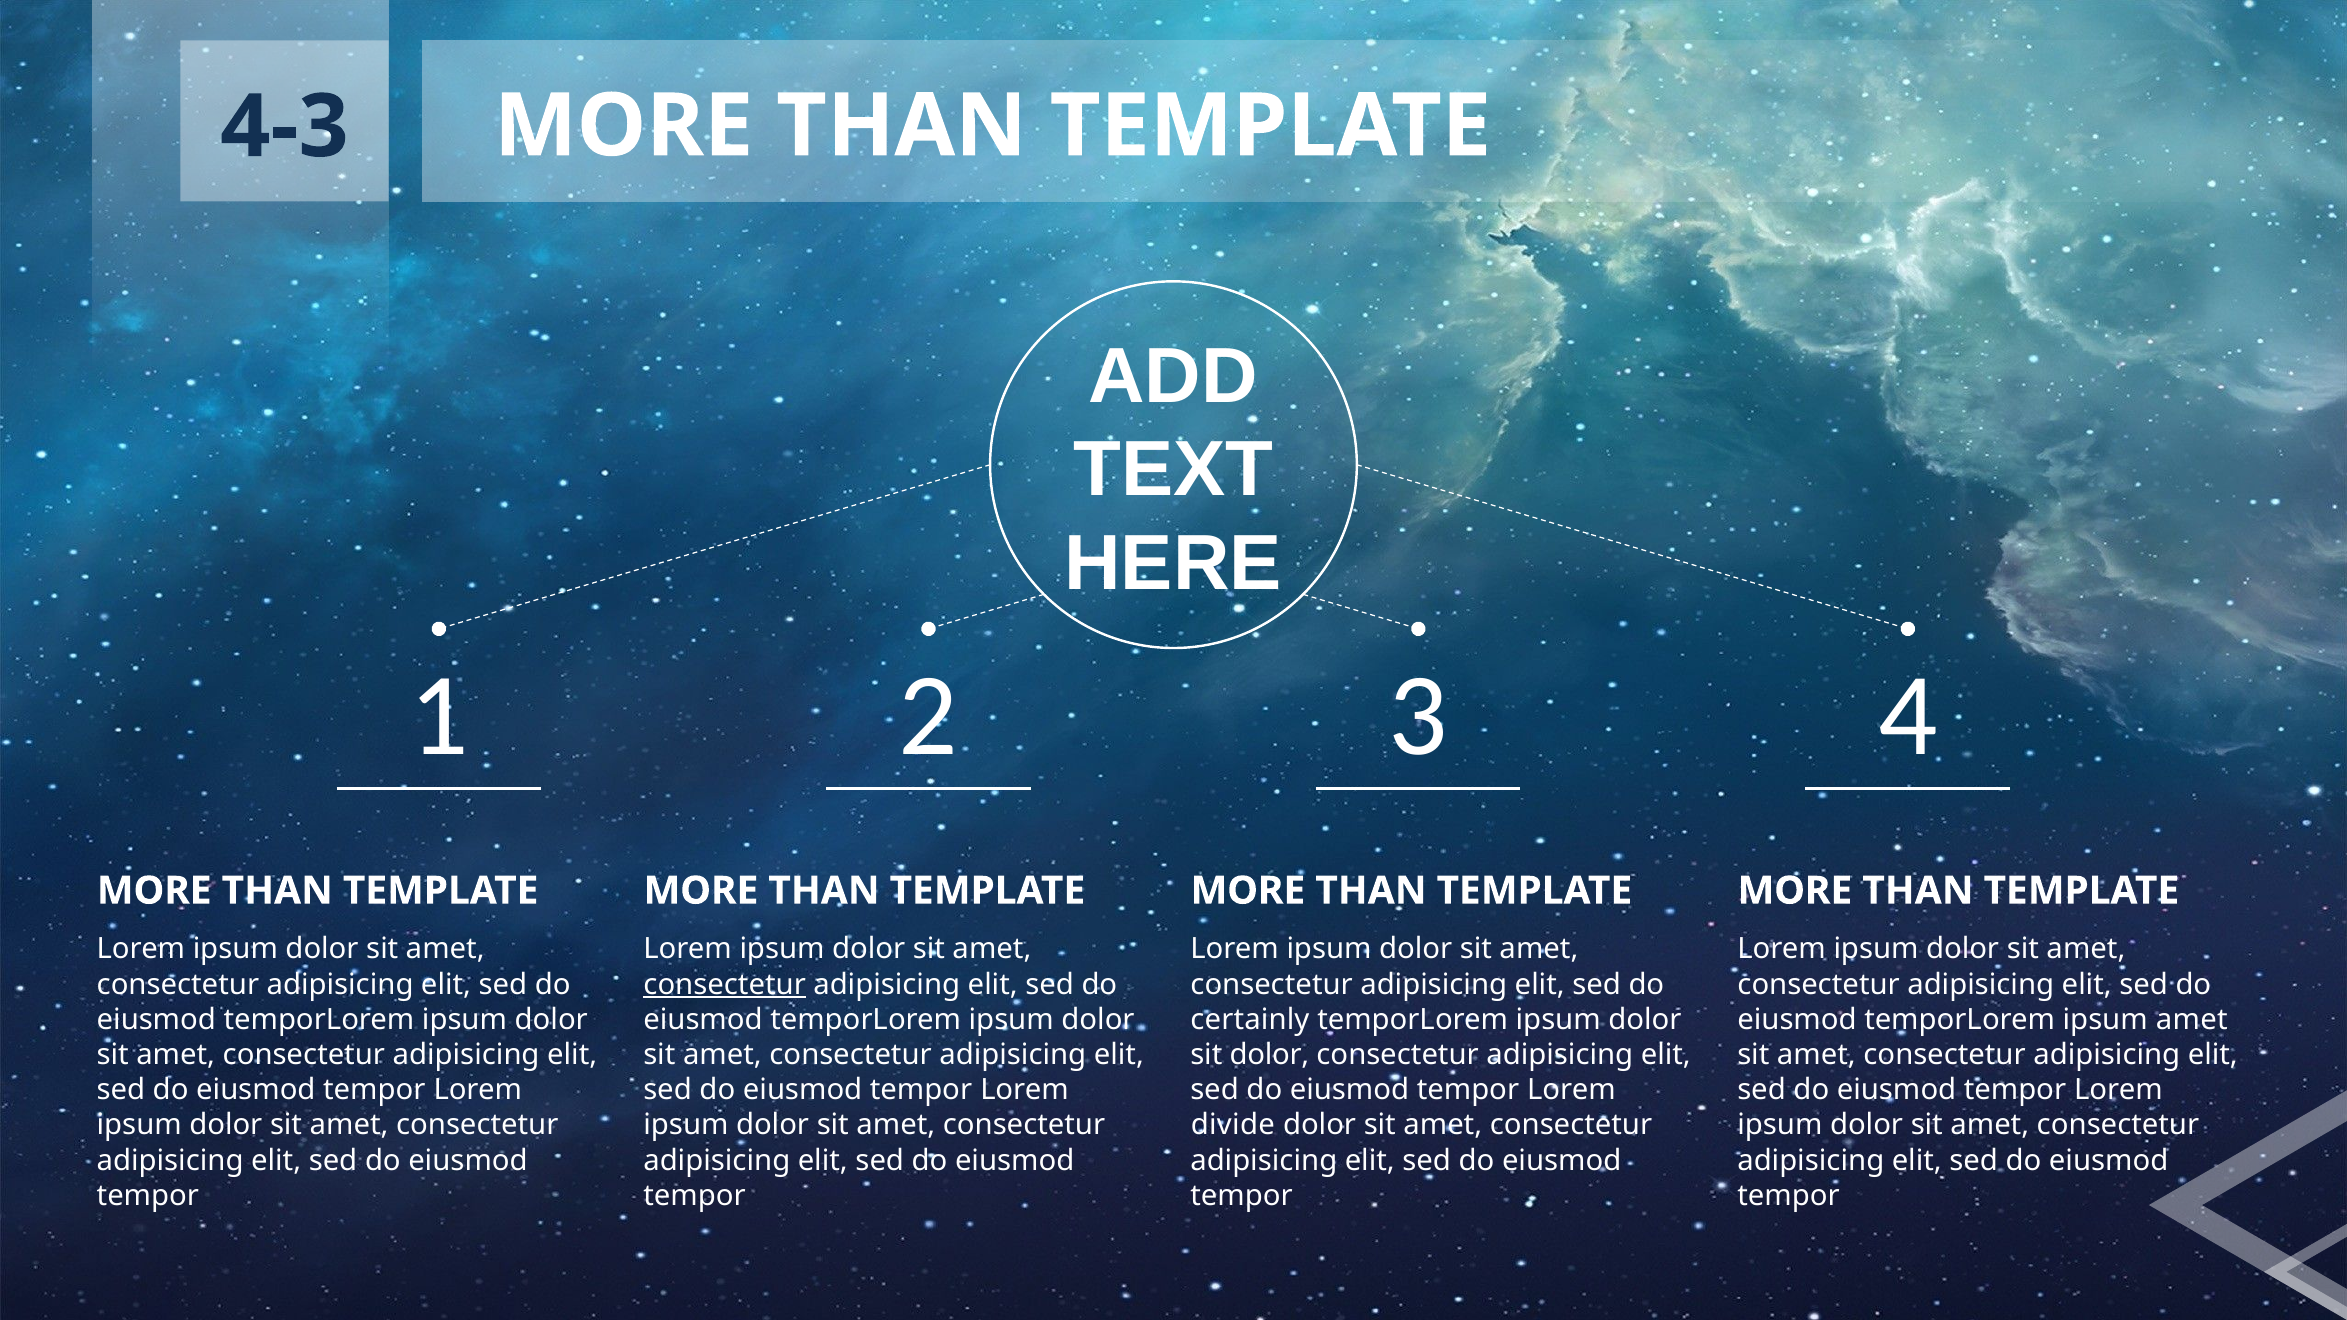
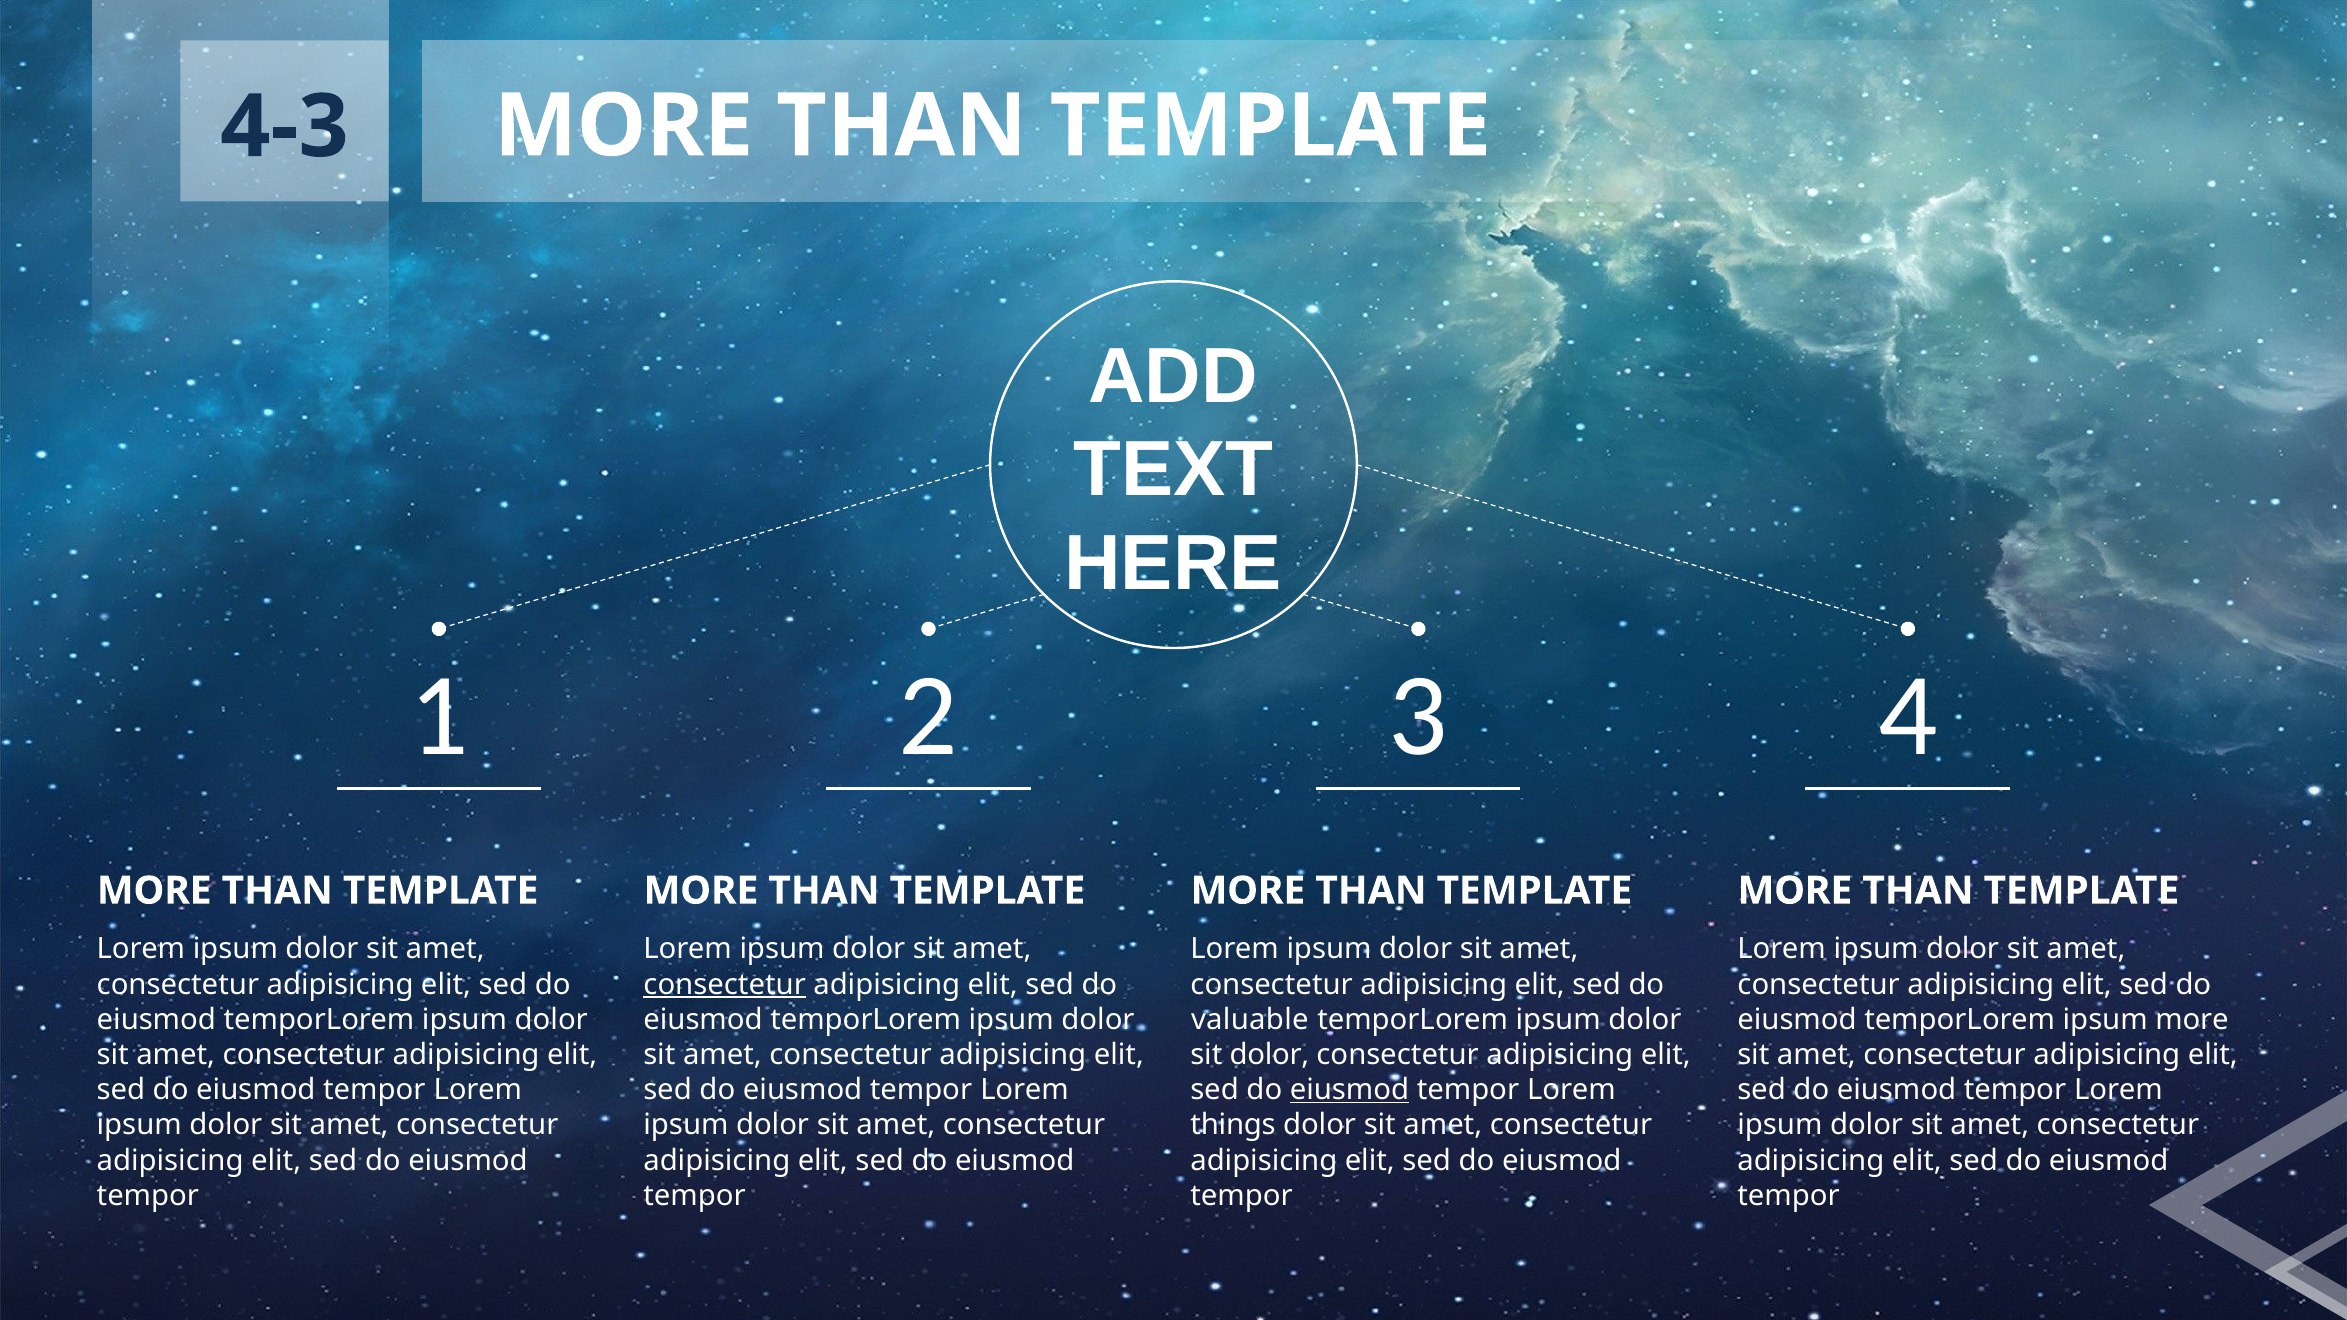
certainly: certainly -> valuable
ipsum amet: amet -> more
eiusmod at (1349, 1090) underline: none -> present
divide: divide -> things
